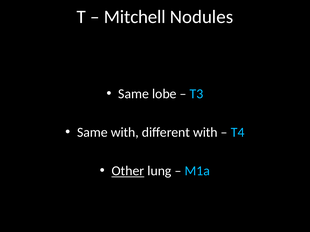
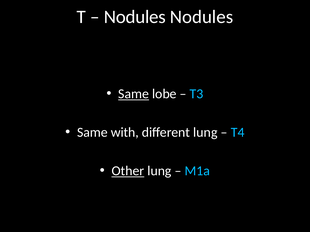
Mitchell at (135, 17): Mitchell -> Nodules
Same at (134, 94) underline: none -> present
different with: with -> lung
